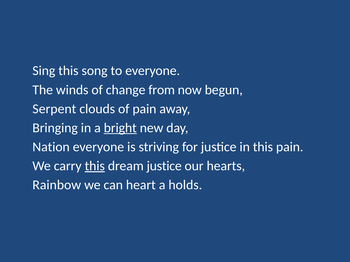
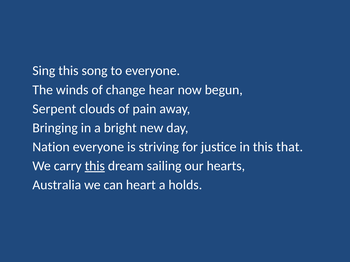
from: from -> hear
bright underline: present -> none
this pain: pain -> that
dream justice: justice -> sailing
Rainbow: Rainbow -> Australia
